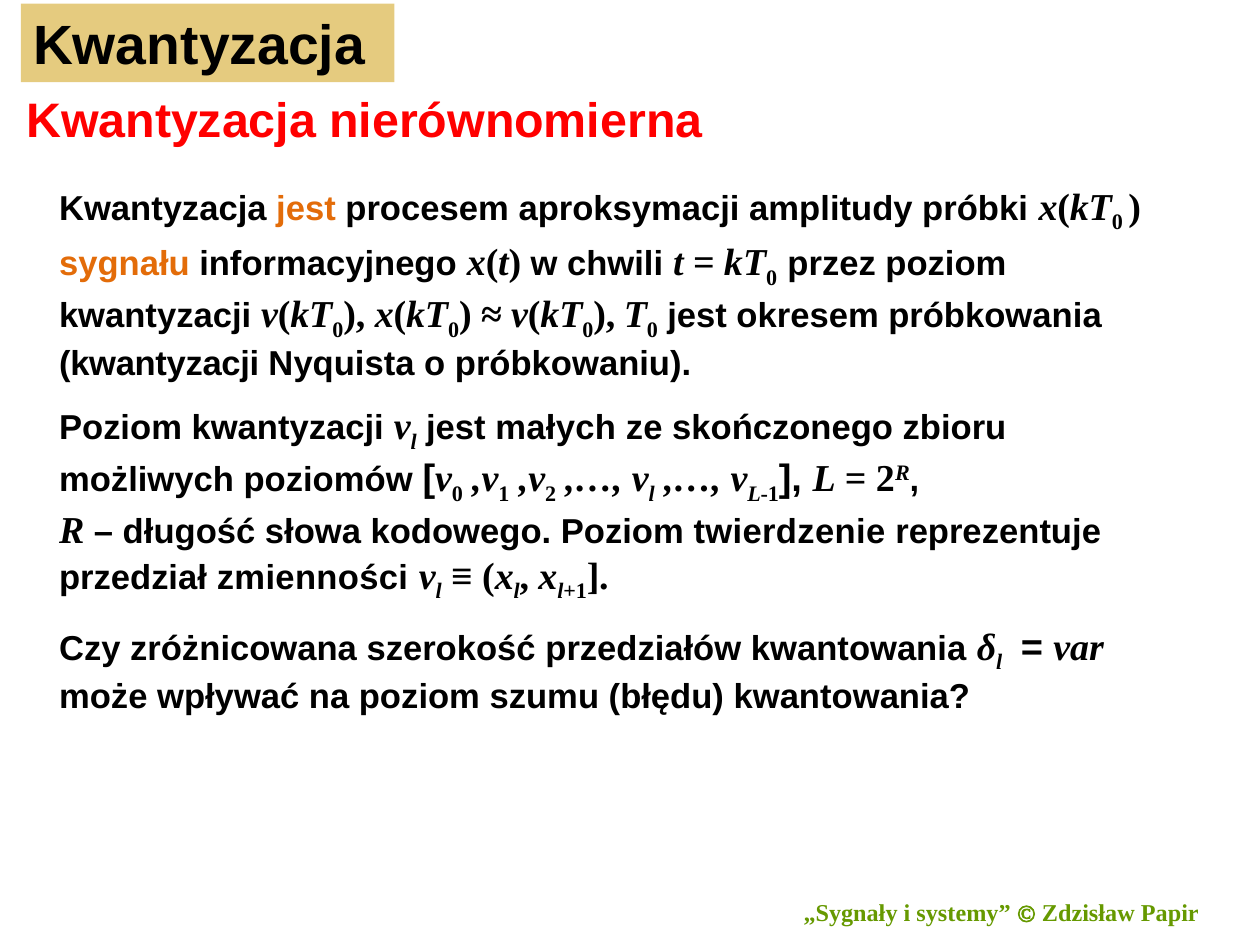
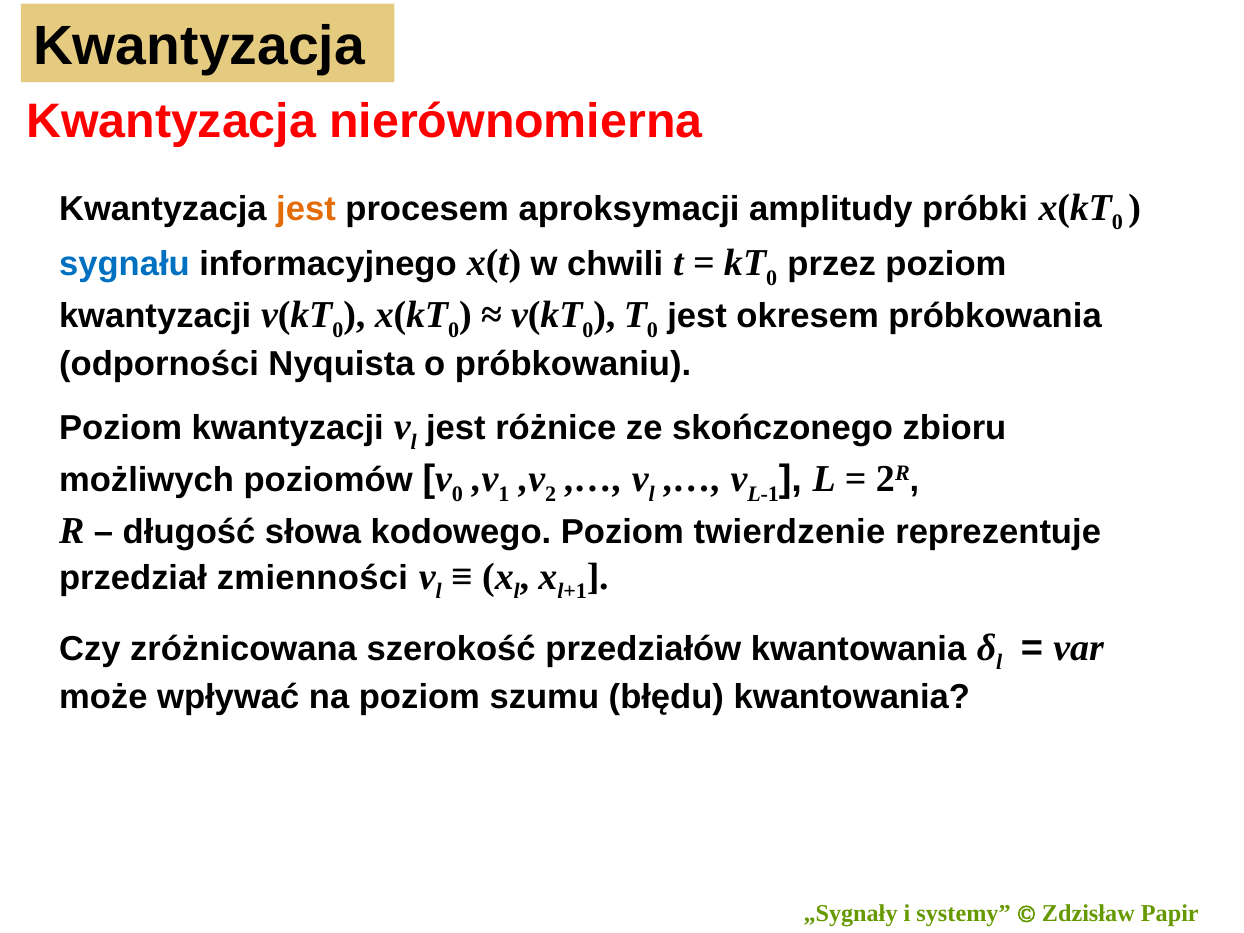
sygnału colour: orange -> blue
kwantyzacji at (159, 365): kwantyzacji -> odporności
małych: małych -> różnice
